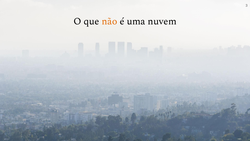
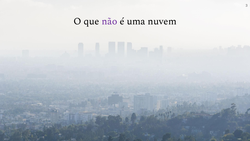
não colour: orange -> purple
